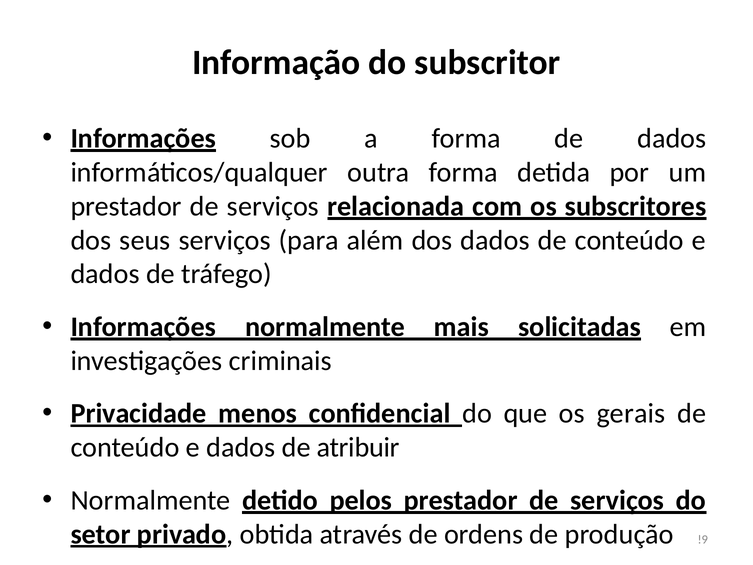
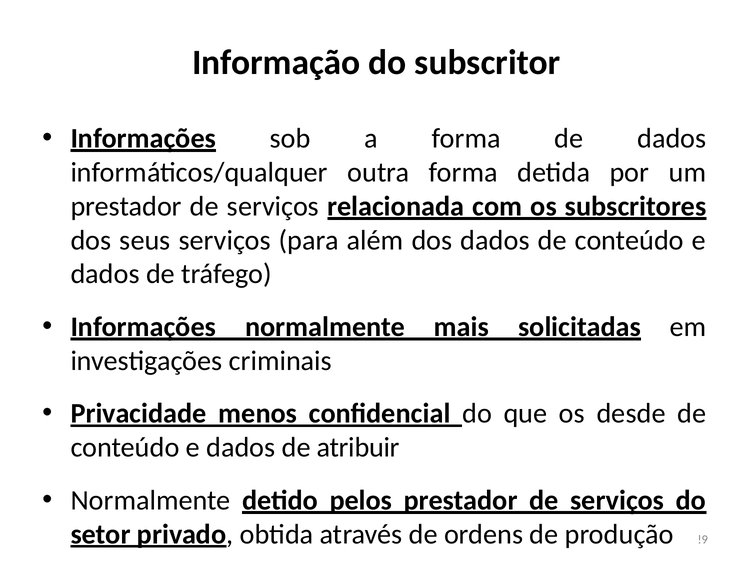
gerais: gerais -> desde
